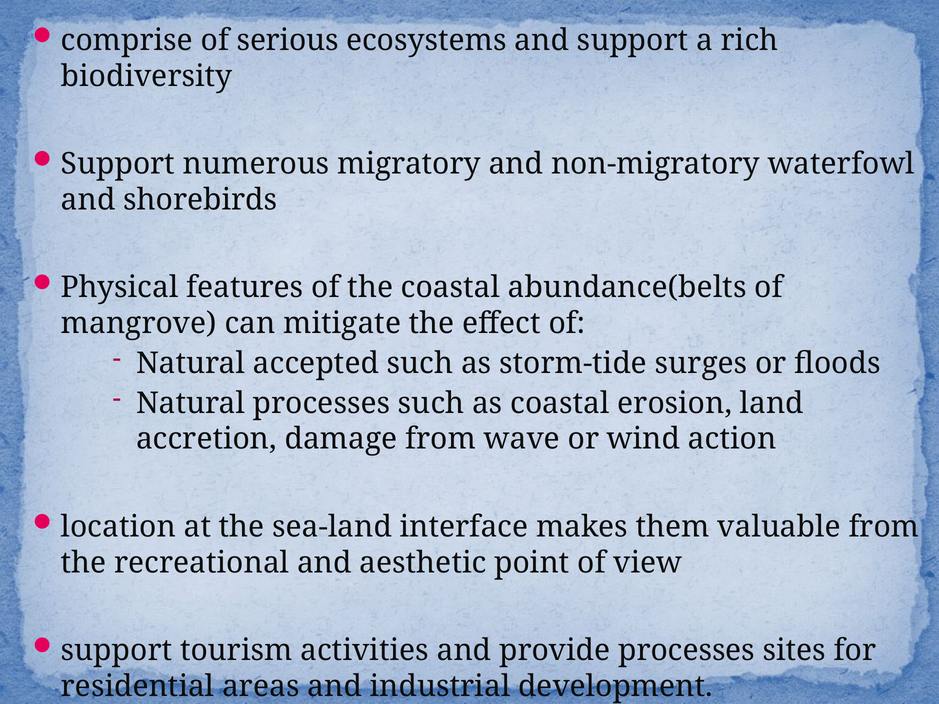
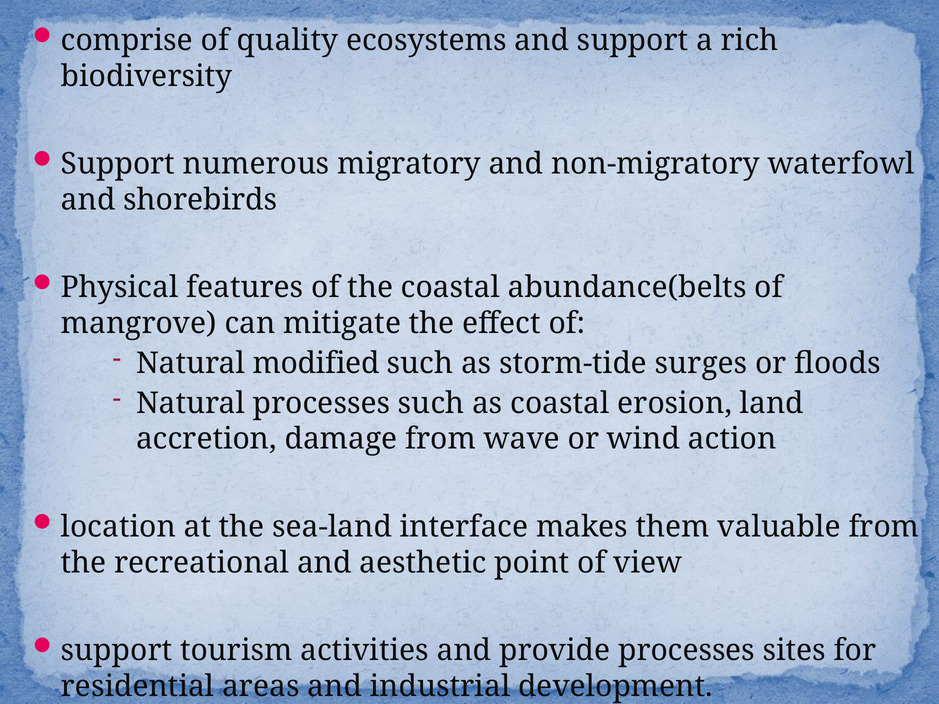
serious: serious -> quality
accepted: accepted -> modified
